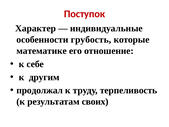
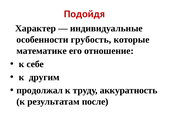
Поступок: Поступок -> Подойдя
терпеливость: терпеливость -> аккуратность
своих: своих -> после
